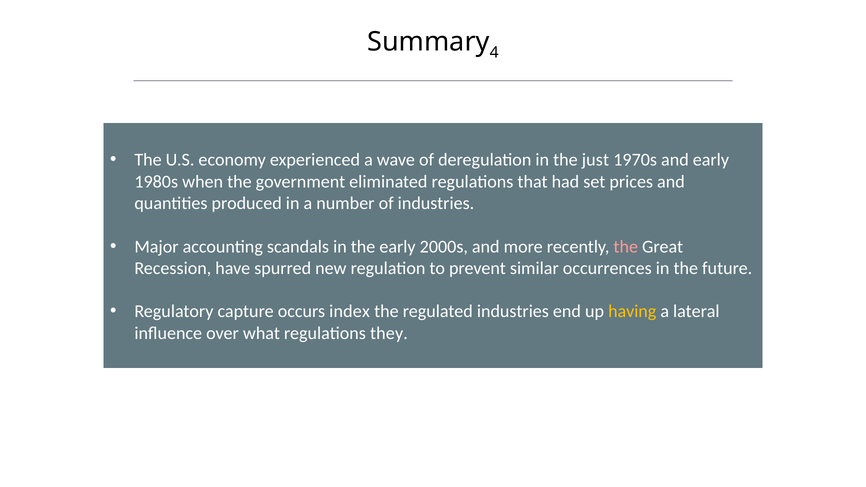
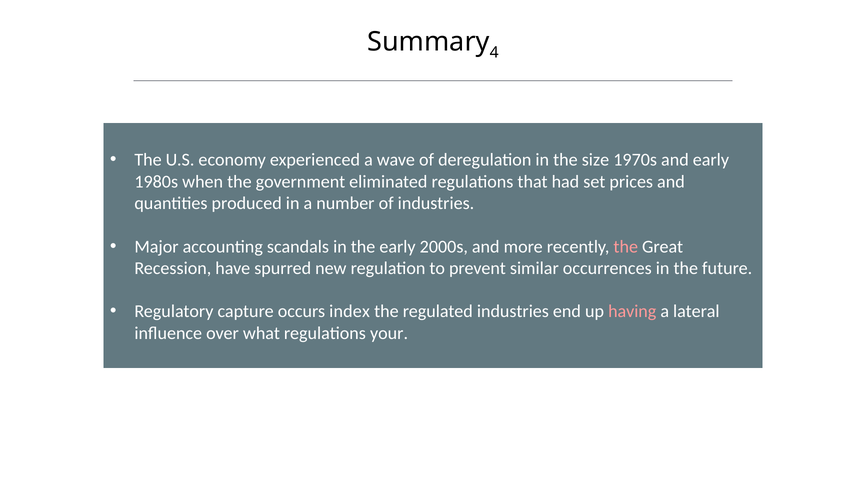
just: just -> size
having colour: yellow -> pink
they: they -> your
